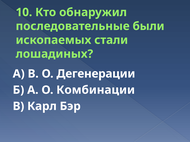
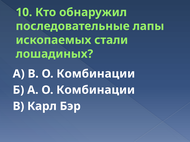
были: были -> лапы
В О Дегенерации: Дегенерации -> Комбинации
